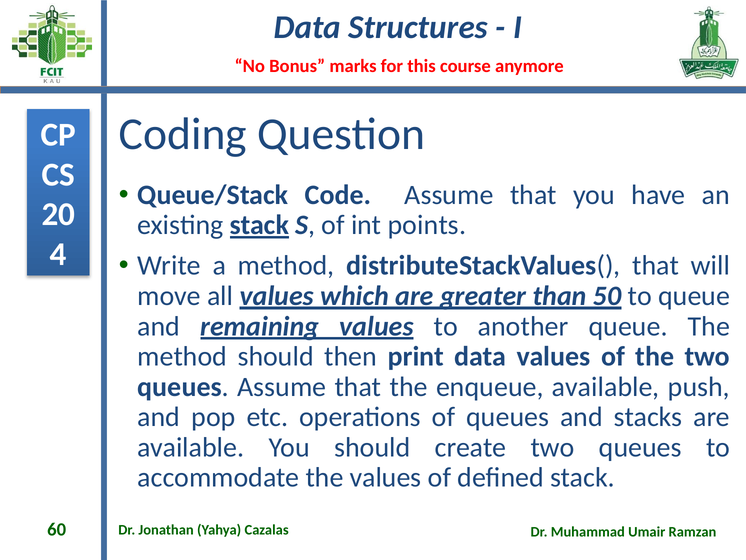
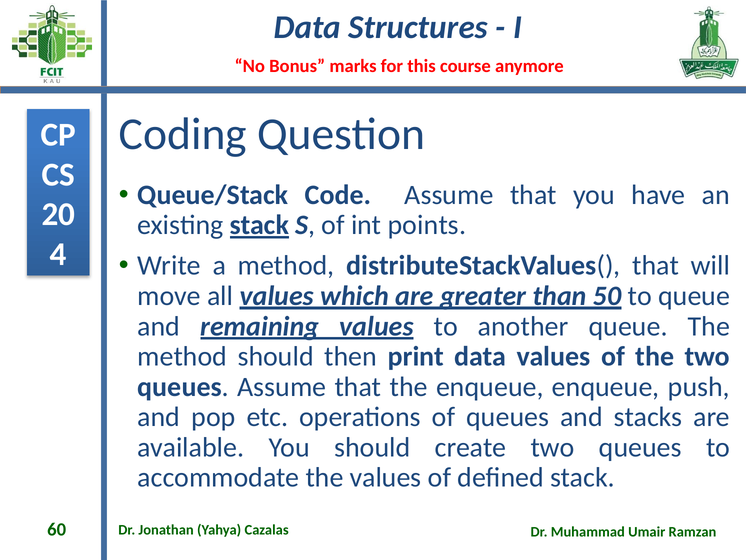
enqueue available: available -> enqueue
